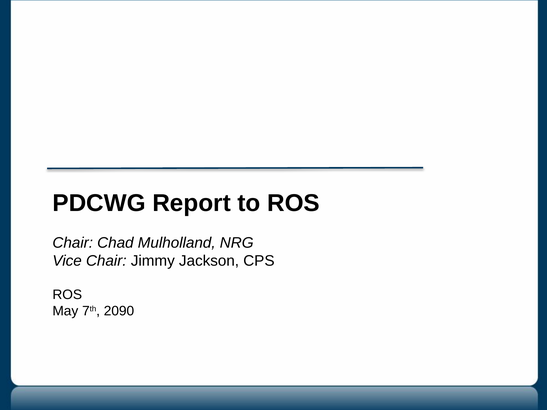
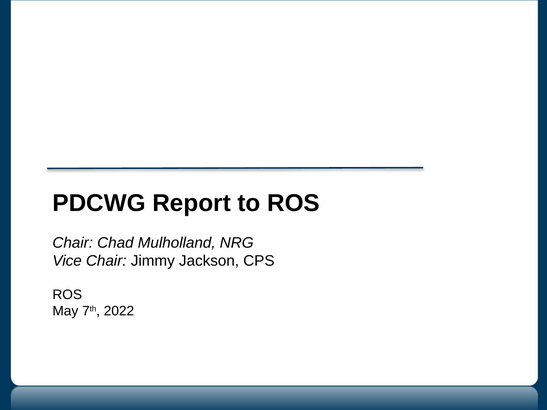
2090: 2090 -> 2022
